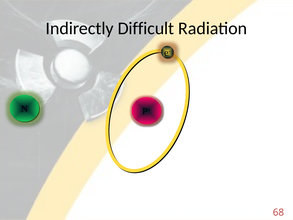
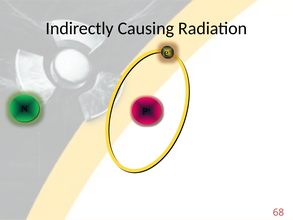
Difficult: Difficult -> Causing
